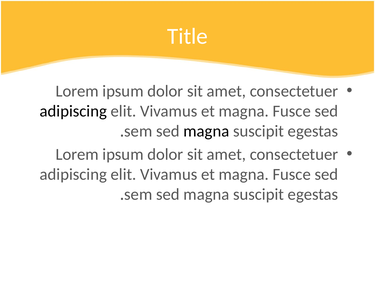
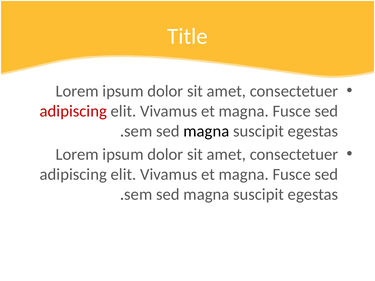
adipiscing at (73, 111) colour: black -> red
